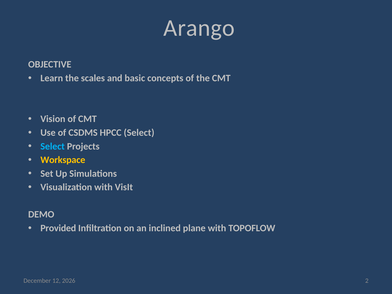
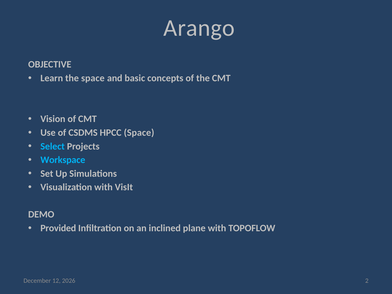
the scales: scales -> space
HPCC Select: Select -> Space
Workspace colour: yellow -> light blue
